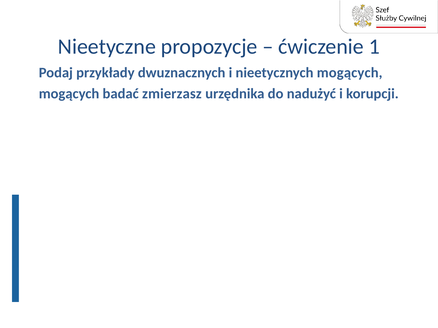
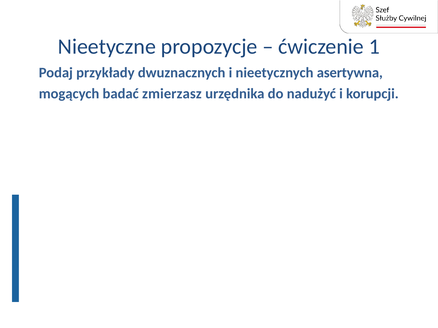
nieetycznych mogących: mogących -> asertywna
